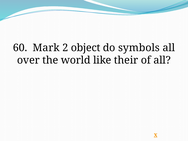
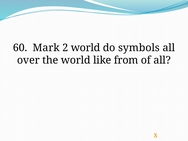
2 object: object -> world
their: their -> from
